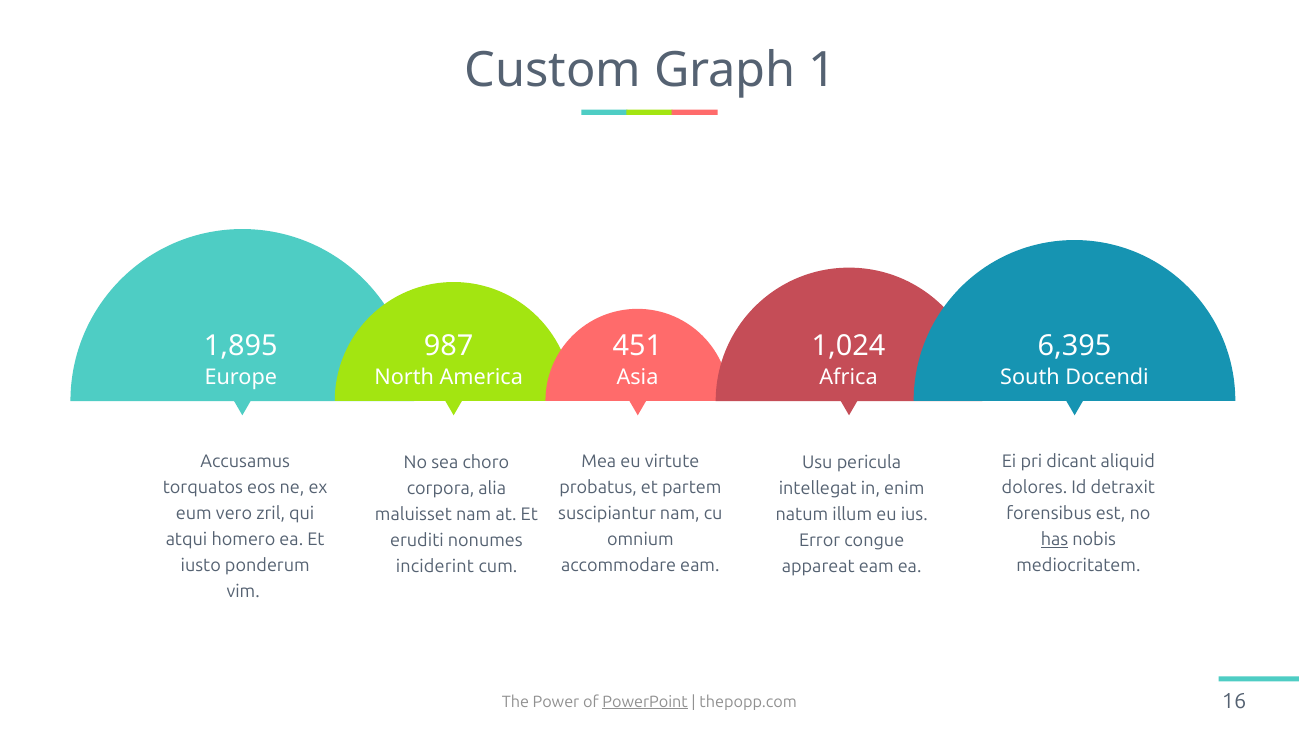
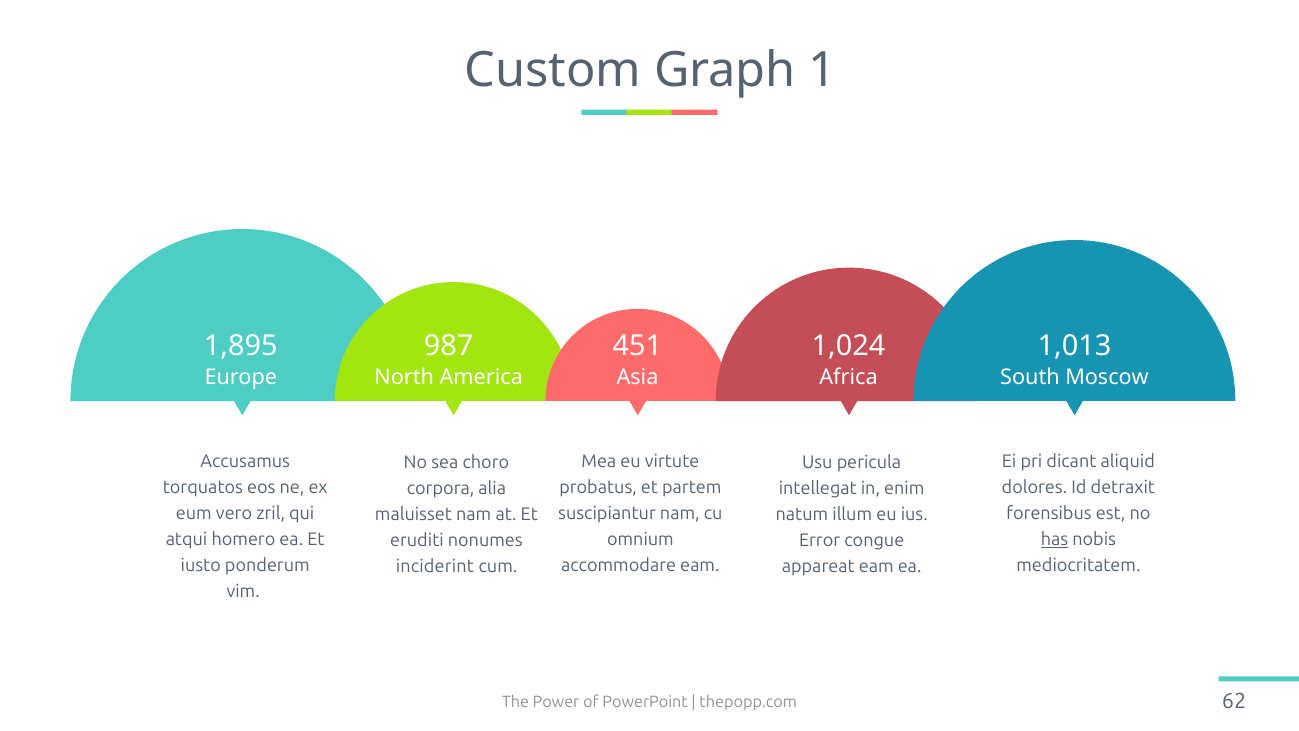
6,395: 6,395 -> 1,013
Docendi: Docendi -> Moscow
PowerPoint underline: present -> none
16: 16 -> 62
